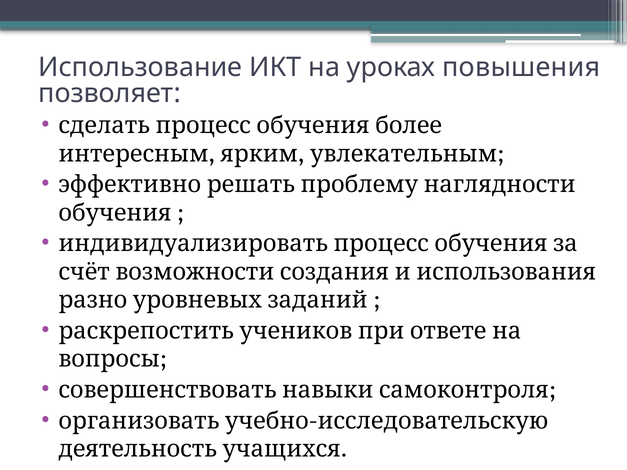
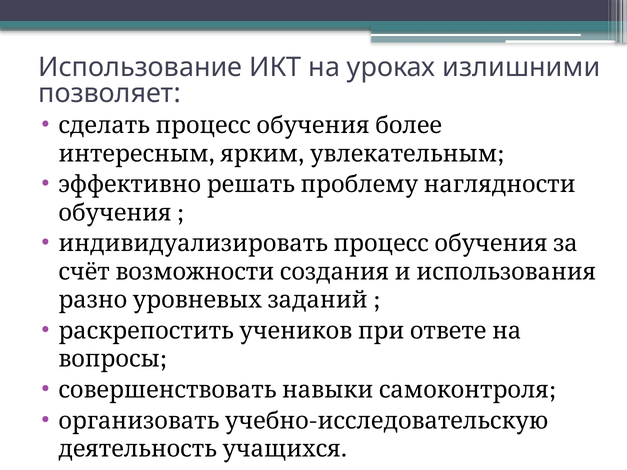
повышения: повышения -> излишними
